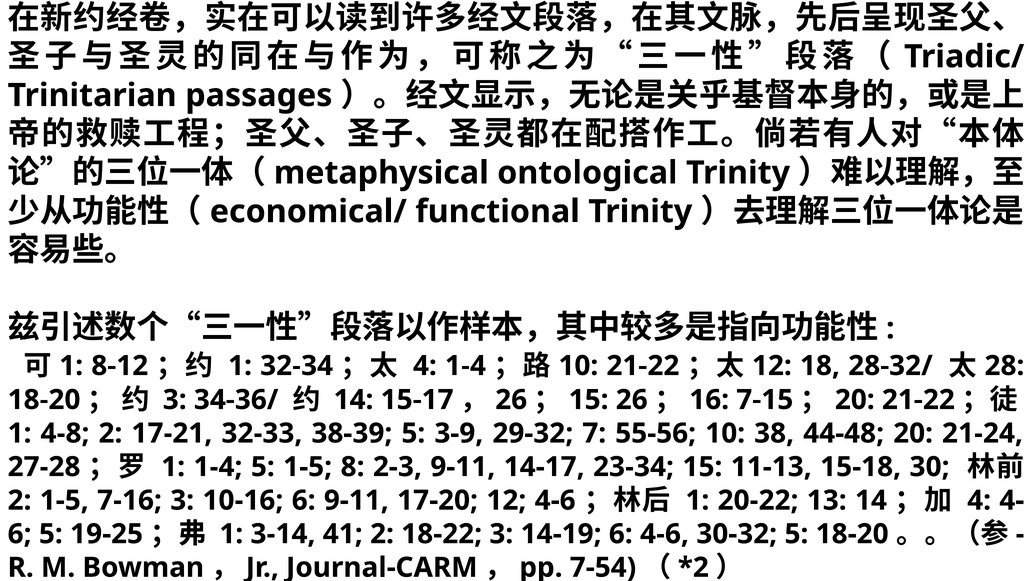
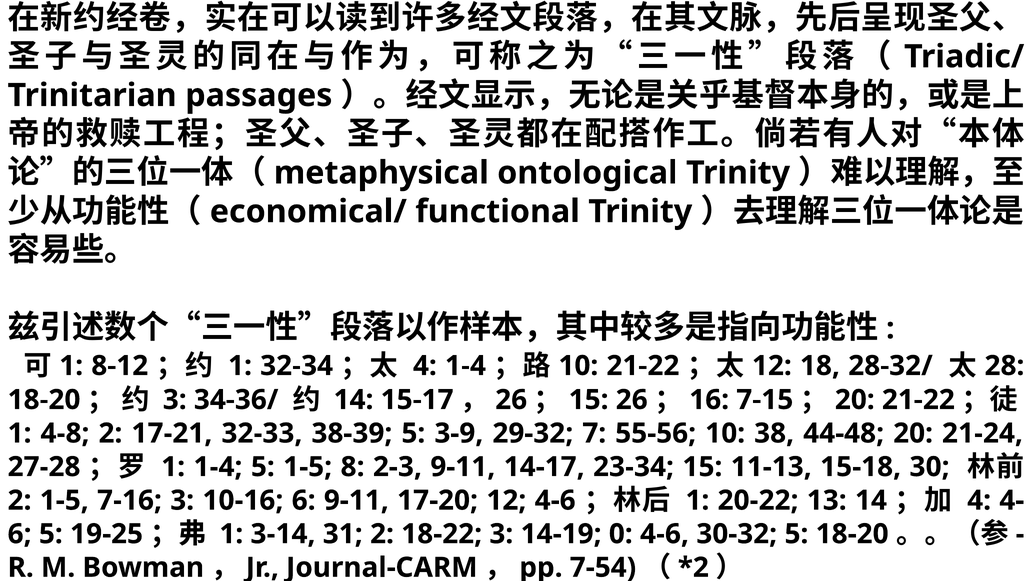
41: 41 -> 31
14-19 6: 6 -> 0
